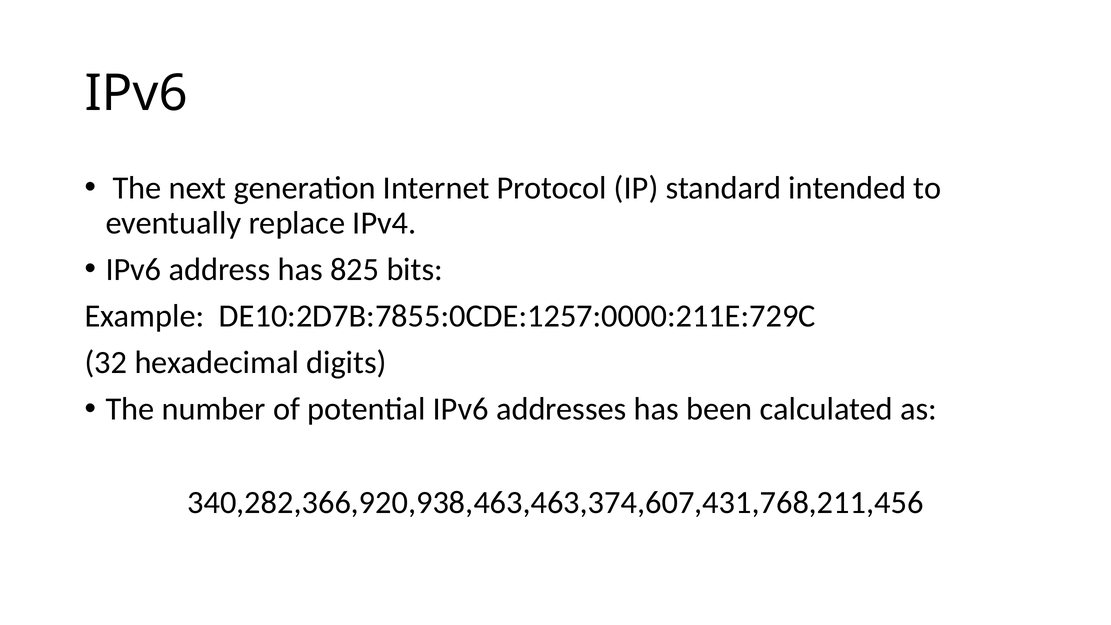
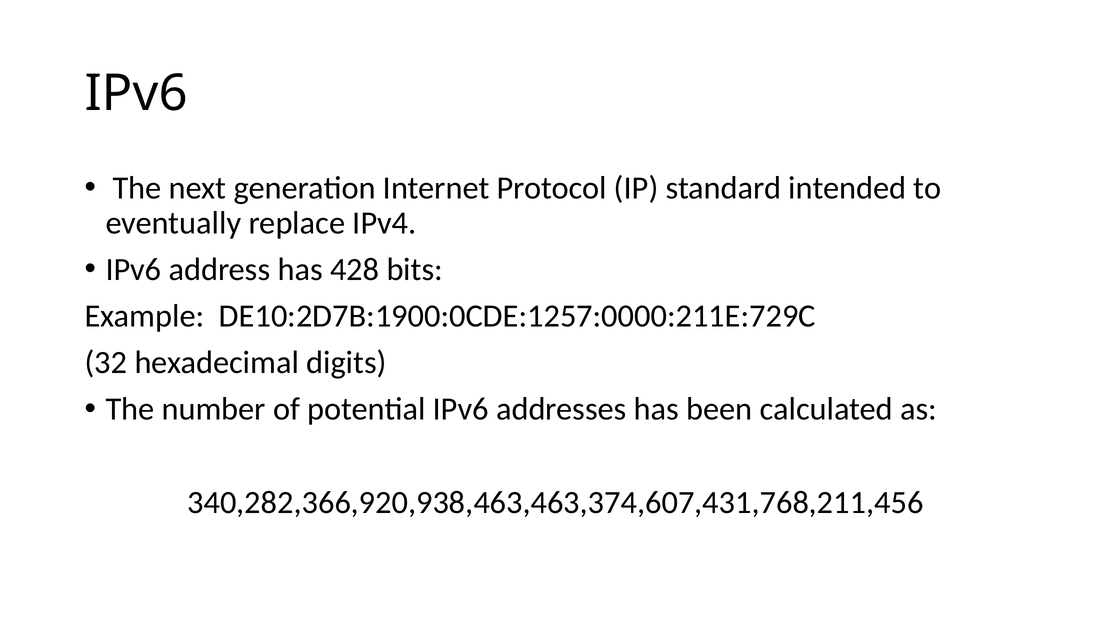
825: 825 -> 428
DE10:2D7B:7855:0CDE:1257:0000:211E:729C: DE10:2D7B:7855:0CDE:1257:0000:211E:729C -> DE10:2D7B:1900:0CDE:1257:0000:211E:729C
